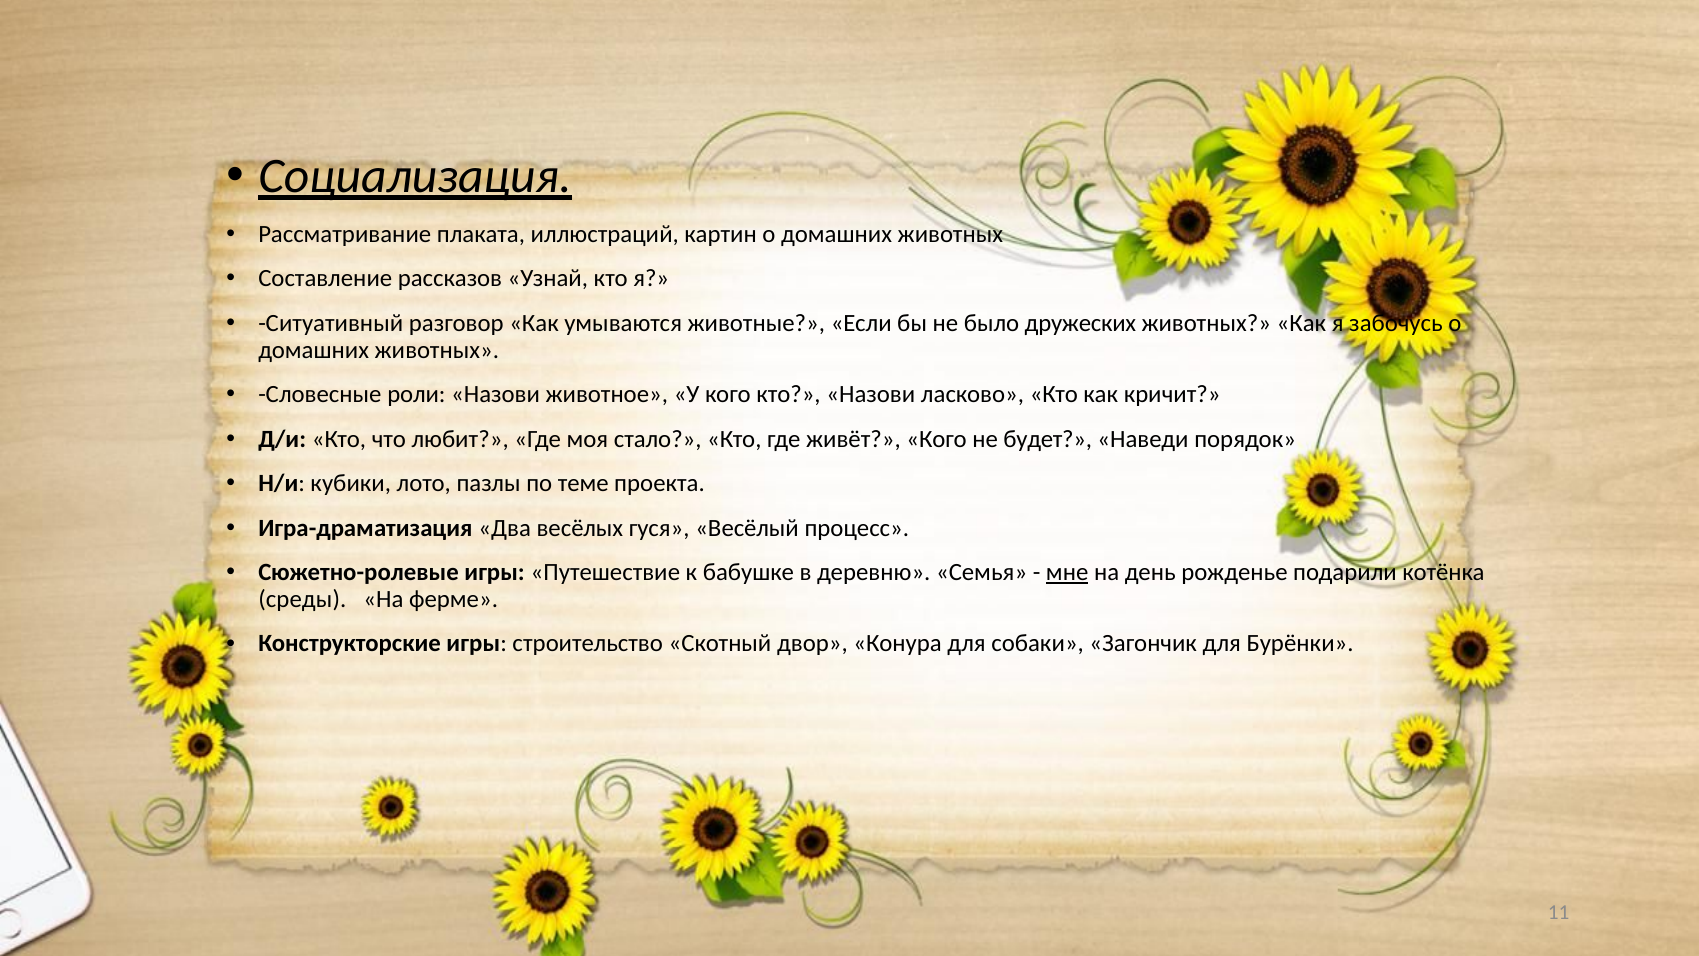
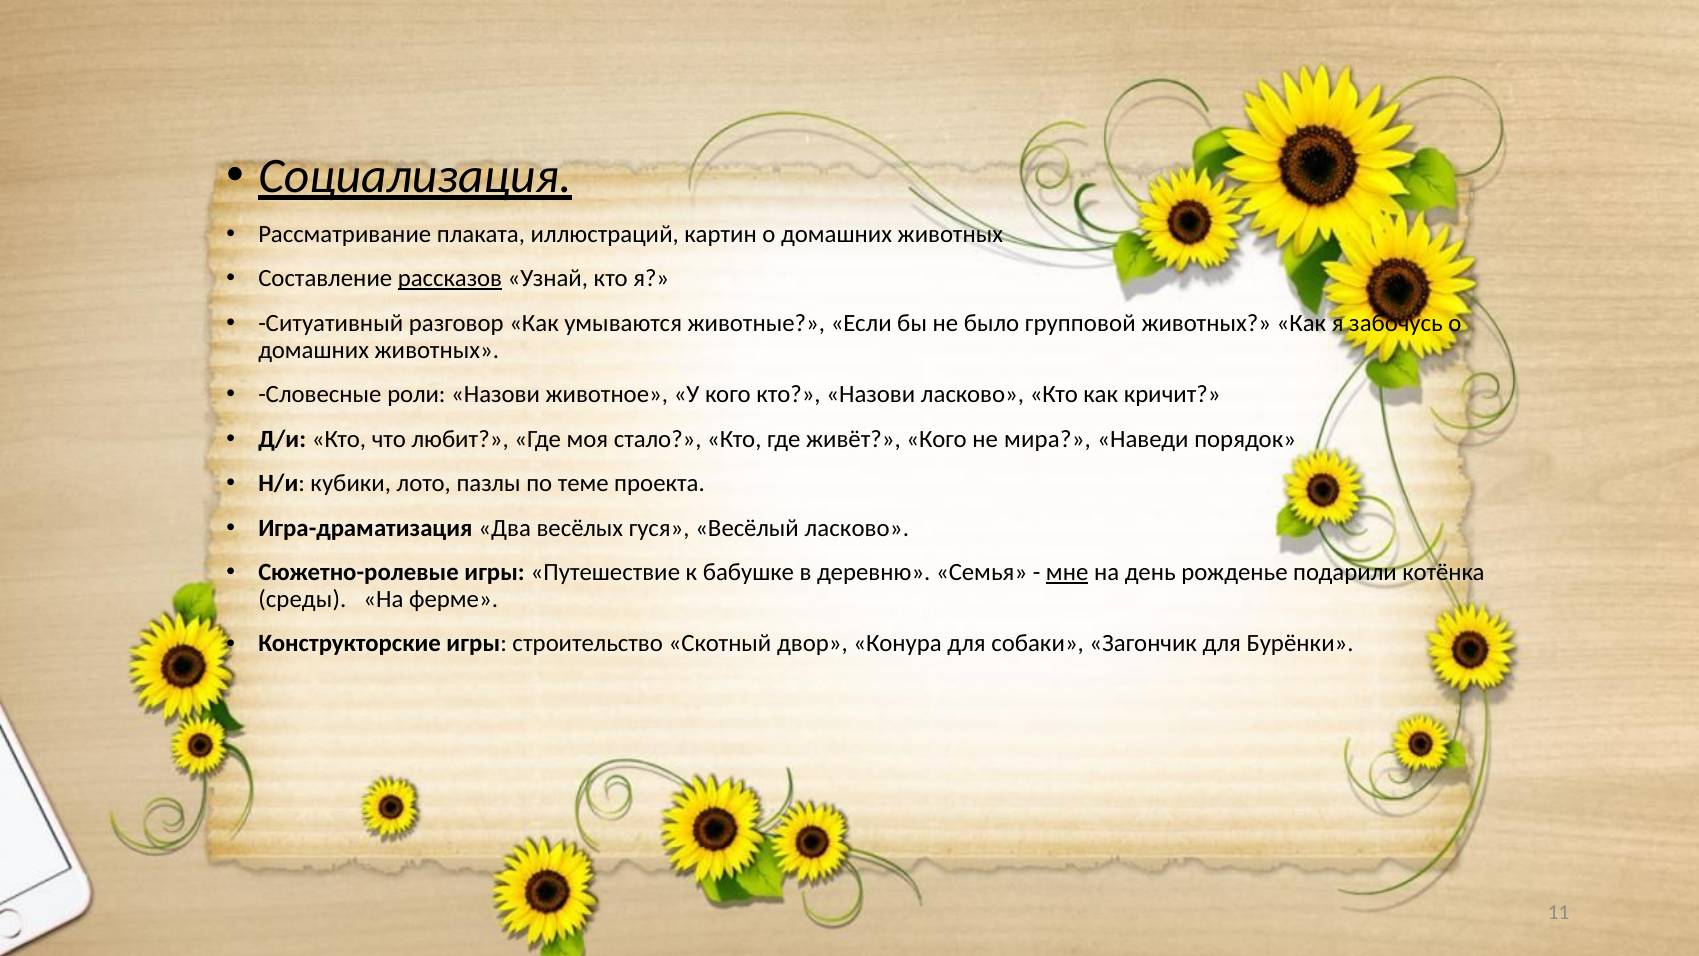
рассказов underline: none -> present
дружеских: дружеских -> групповой
будет: будет -> мира
Весёлый процесс: процесс -> ласково
